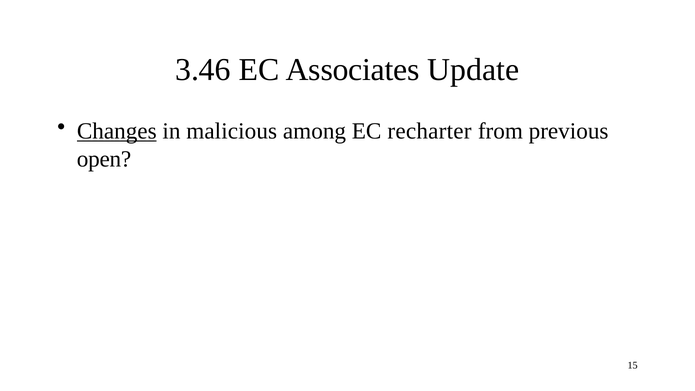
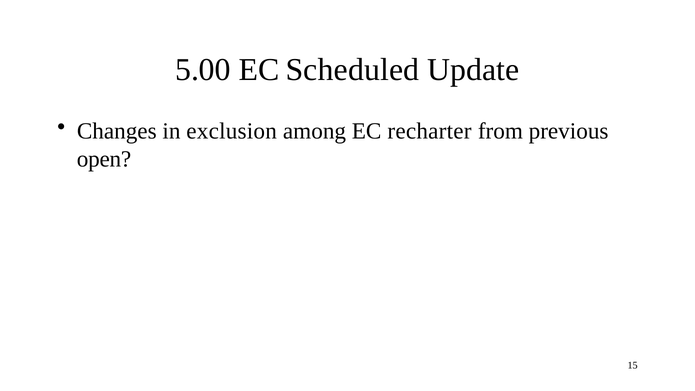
3.46: 3.46 -> 5.00
Associates: Associates -> Scheduled
Changes underline: present -> none
malicious: malicious -> exclusion
